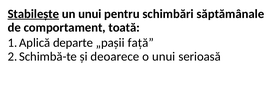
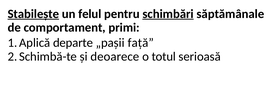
un unui: unui -> felul
schimbări underline: none -> present
toată: toată -> primi
o unui: unui -> totul
